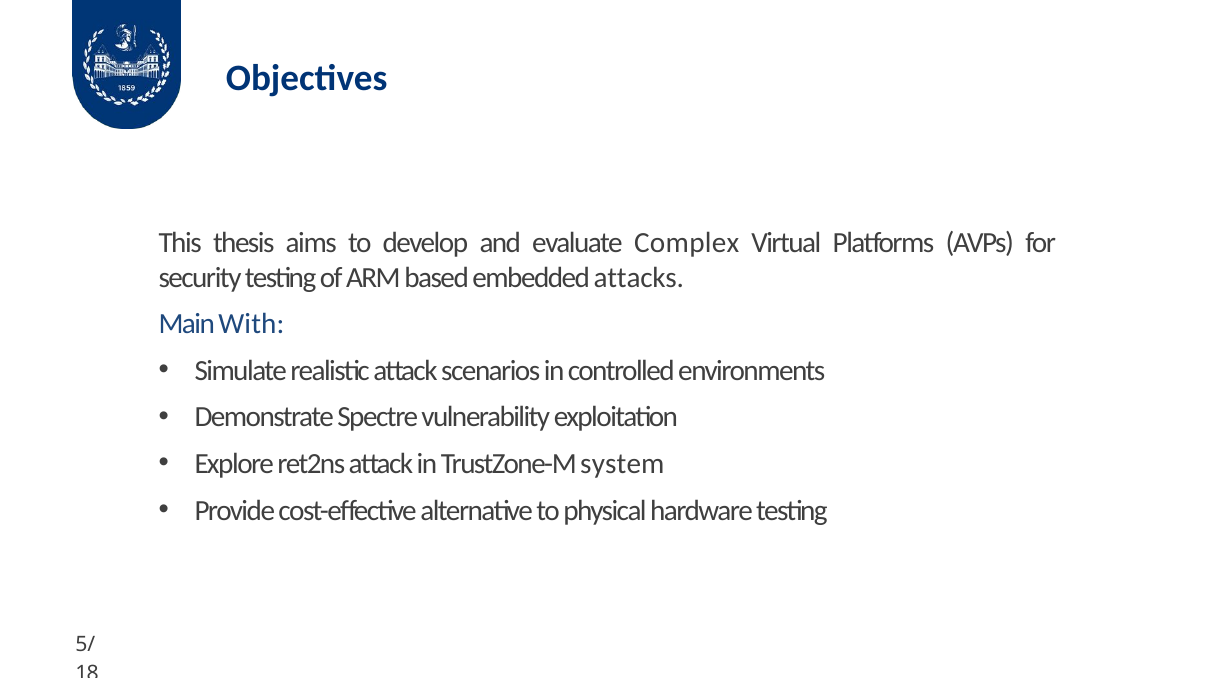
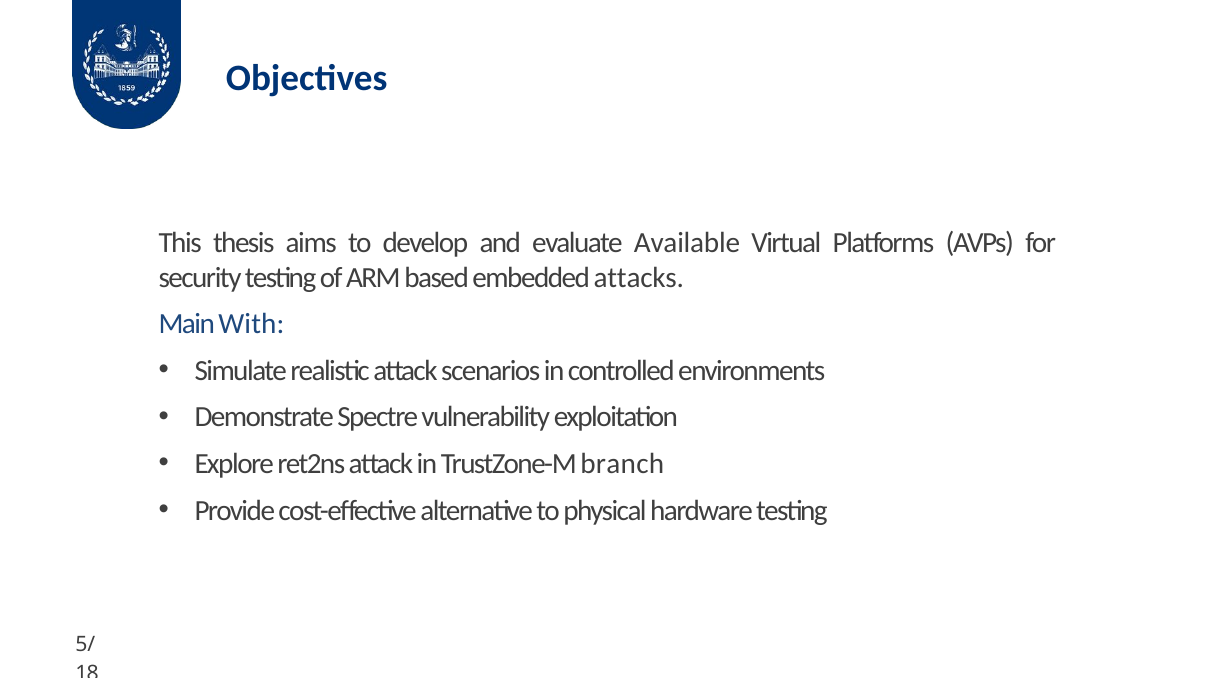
Complex: Complex -> Available
system: system -> branch
